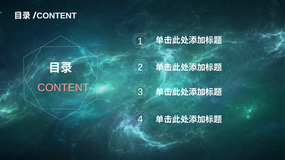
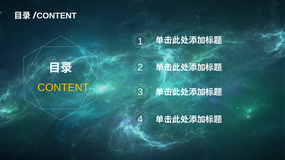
CONTENT at (63, 88) colour: pink -> yellow
